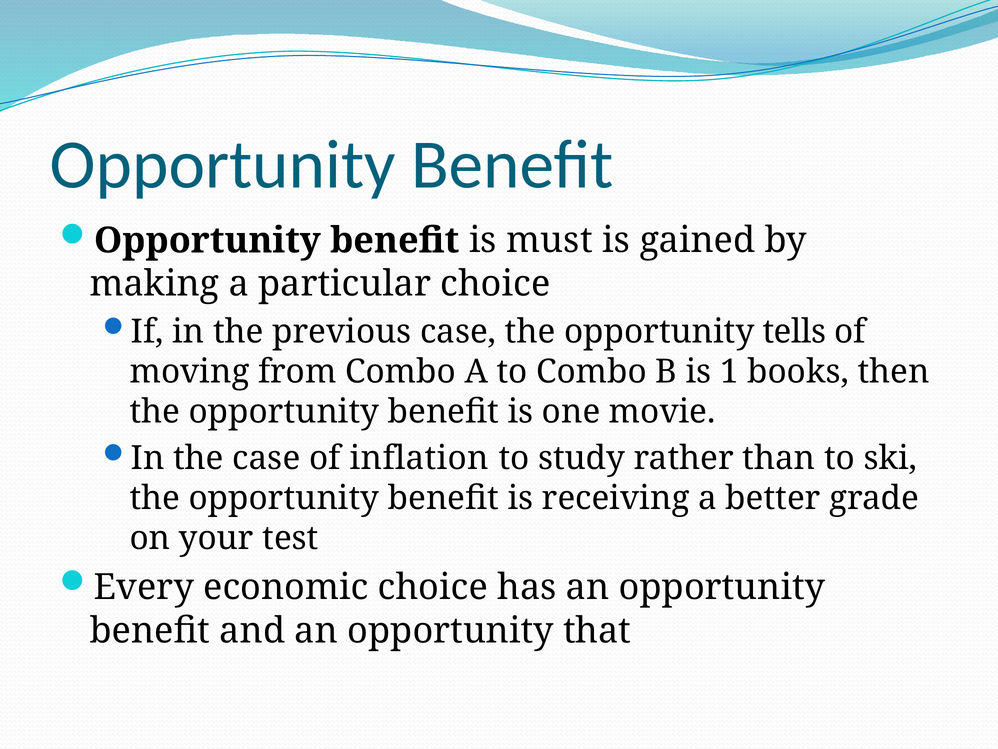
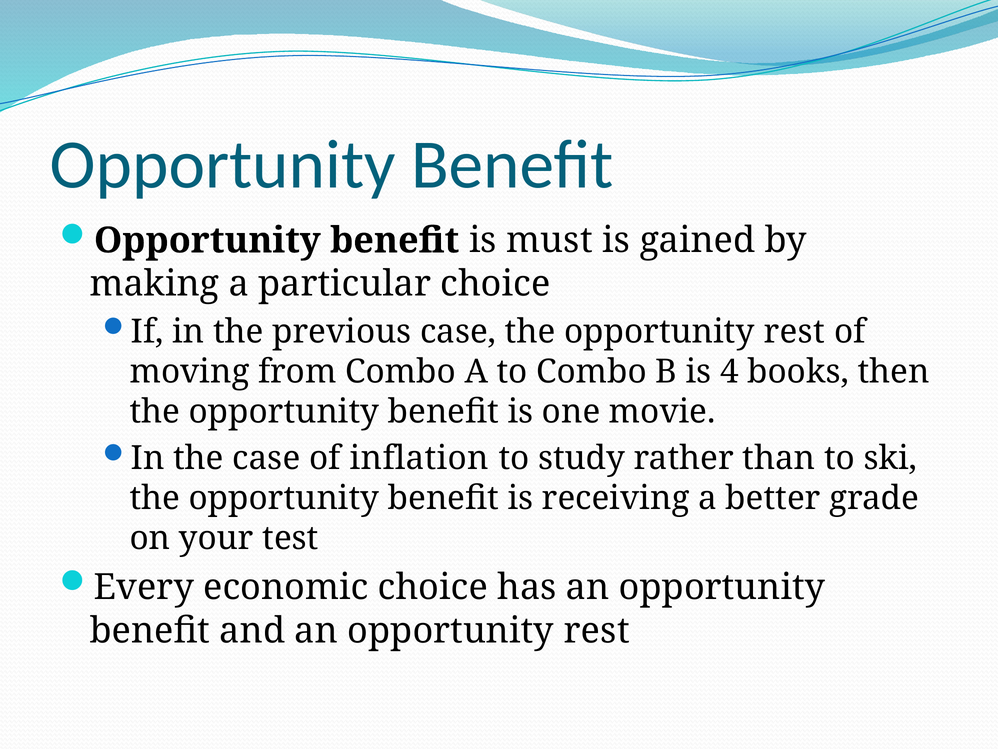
the opportunity tells: tells -> rest
1: 1 -> 4
an opportunity that: that -> rest
